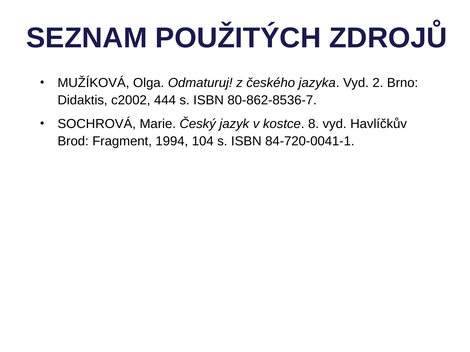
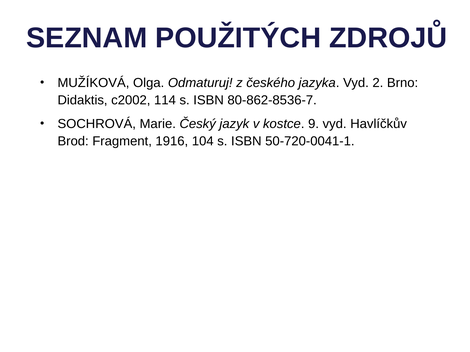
444: 444 -> 114
8: 8 -> 9
1994: 1994 -> 1916
84-720-0041-1: 84-720-0041-1 -> 50-720-0041-1
